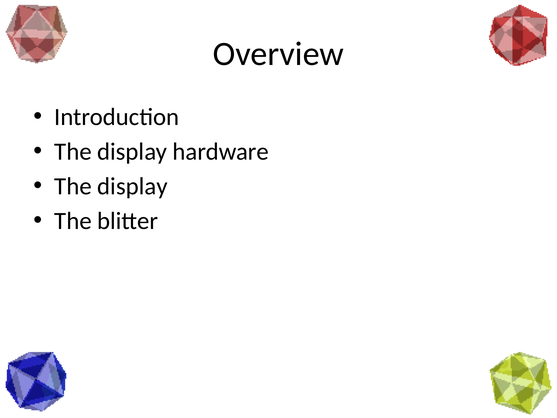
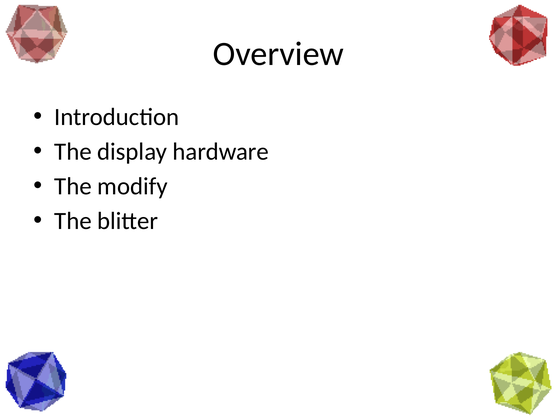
display at (132, 186): display -> modify
